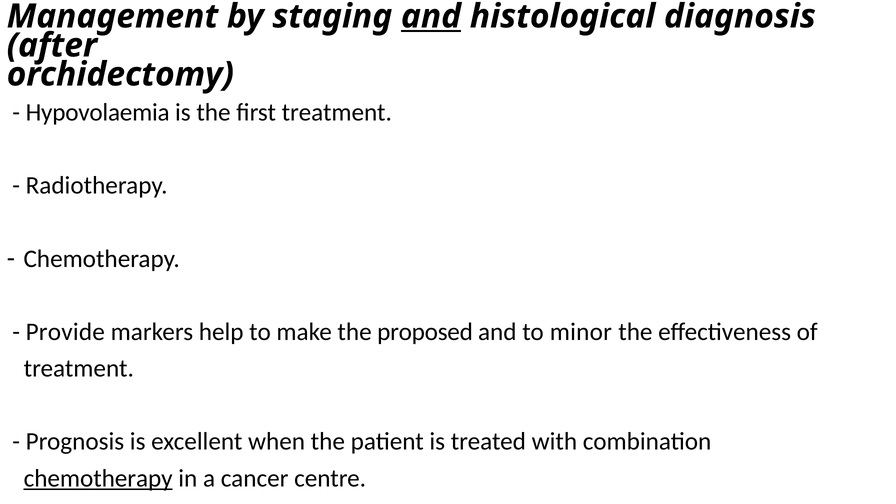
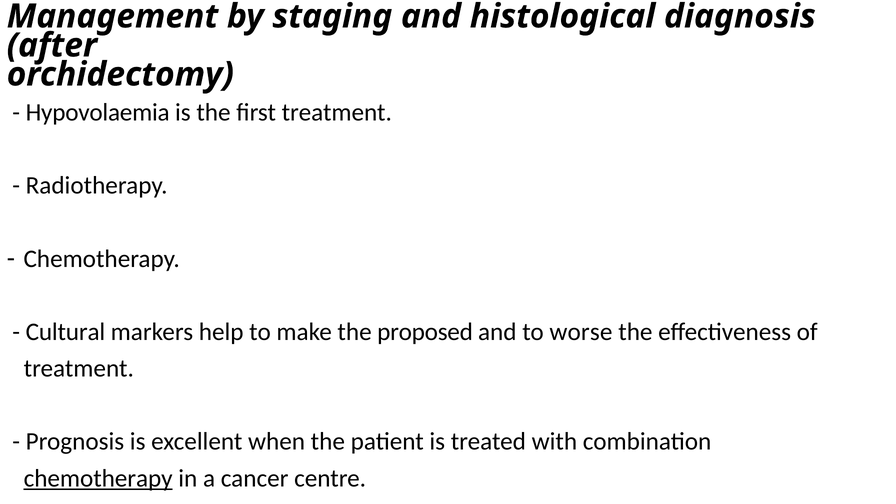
and at (431, 16) underline: present -> none
Provide: Provide -> Cultural
minor: minor -> worse
